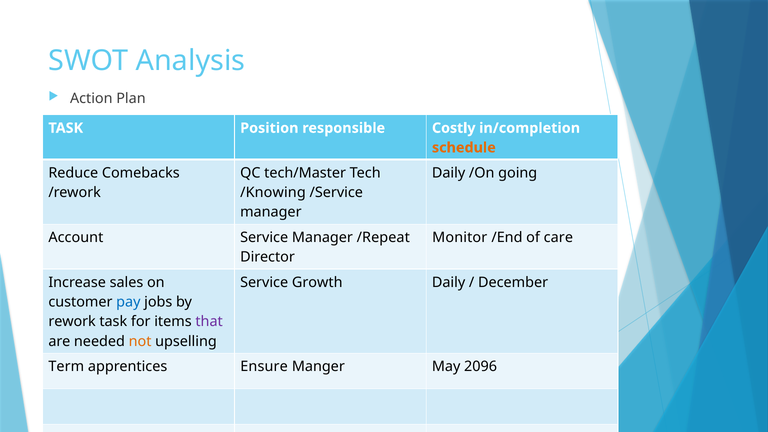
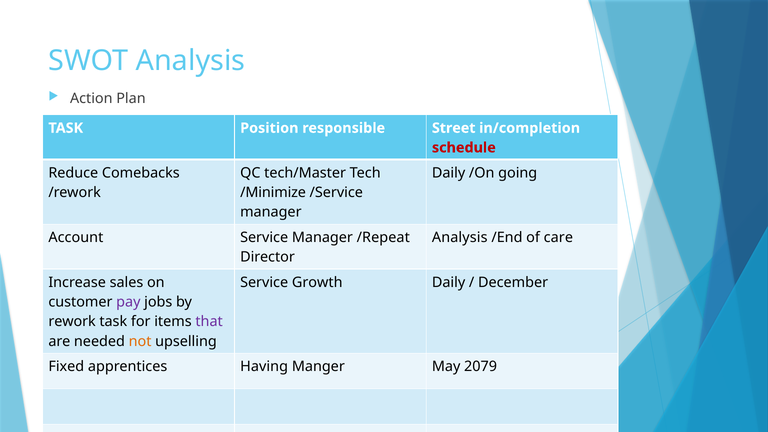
Costly: Costly -> Street
schedule colour: orange -> red
/Knowing: /Knowing -> /Minimize
Monitor at (460, 238): Monitor -> Analysis
pay colour: blue -> purple
Term: Term -> Fixed
Ensure: Ensure -> Having
2096: 2096 -> 2079
